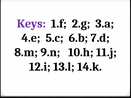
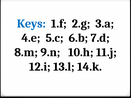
Keys colour: purple -> blue
